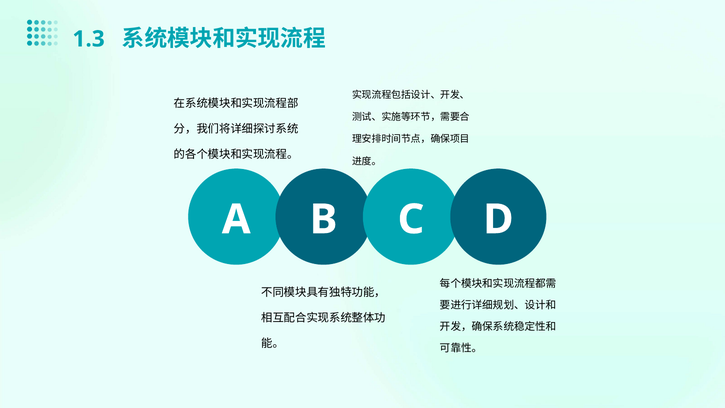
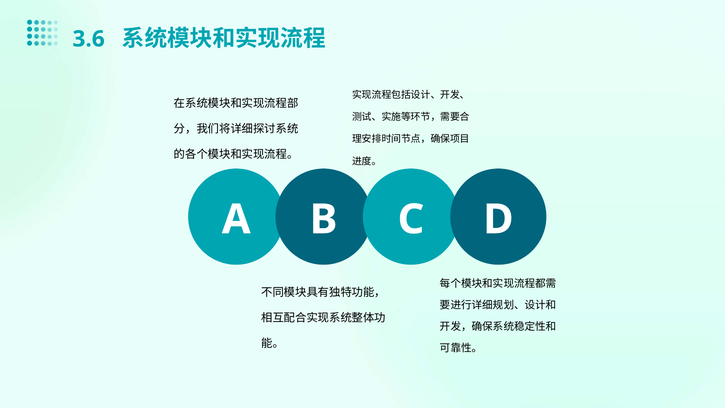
1.3: 1.3 -> 3.6
